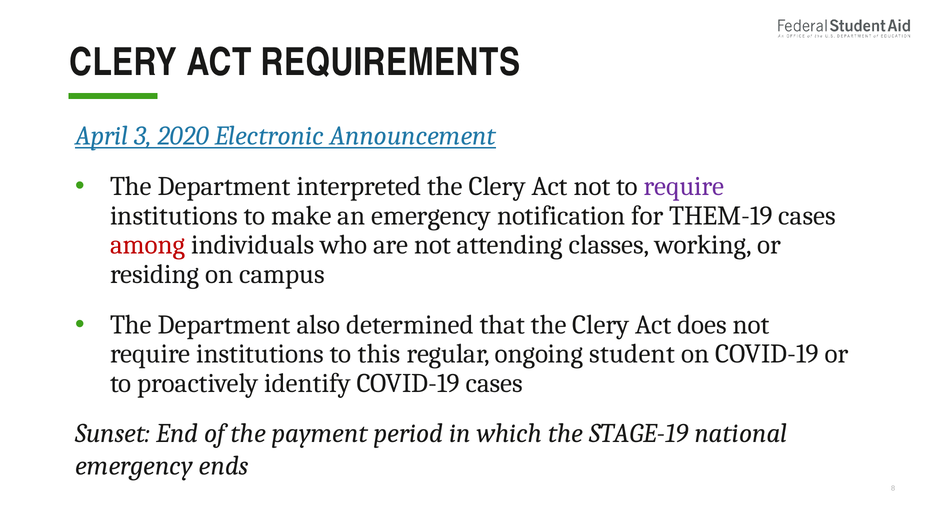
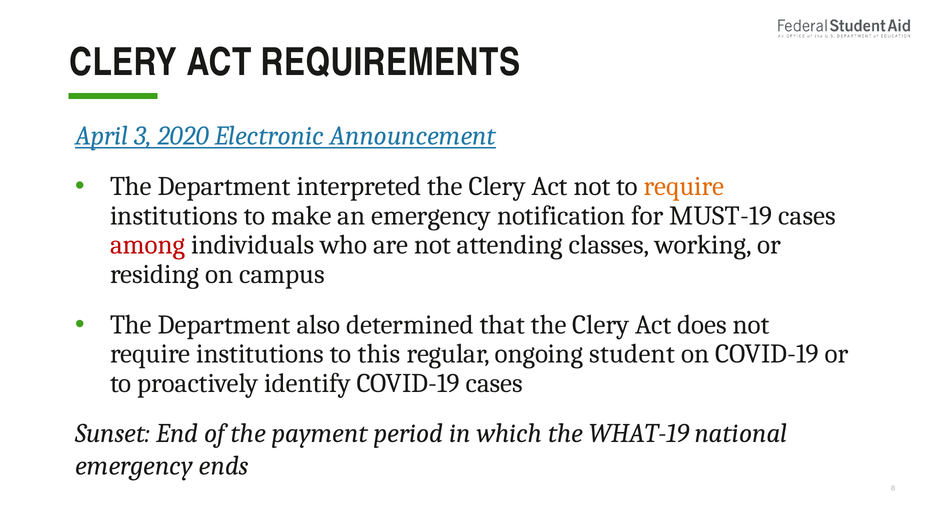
require at (684, 186) colour: purple -> orange
THEM-19: THEM-19 -> MUST-19
STAGE-19: STAGE-19 -> WHAT-19
